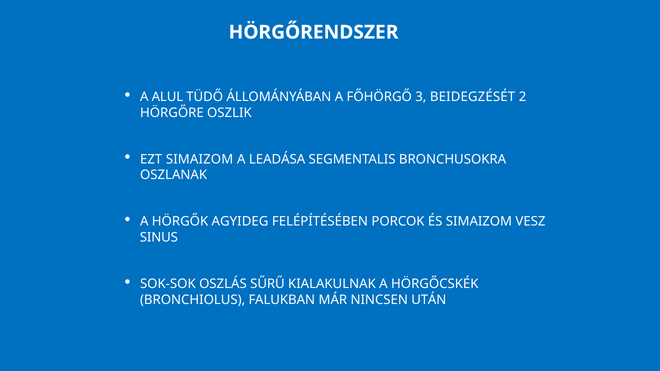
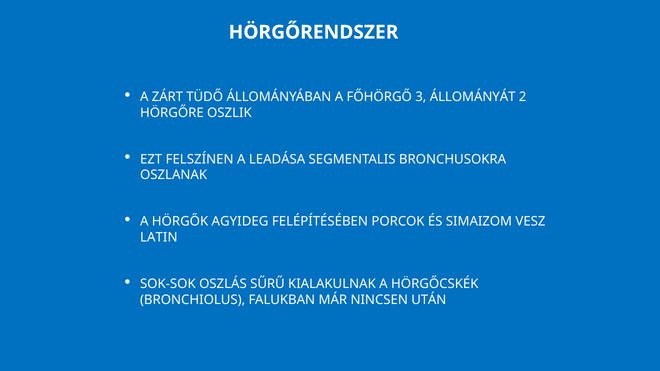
ALUL: ALUL -> ZÁRT
BEIDEGZÉSÉT: BEIDEGZÉSÉT -> ÁLLOMÁNYÁT
EZT SIMAIZOM: SIMAIZOM -> FELSZÍNEN
SINUS: SINUS -> LATIN
